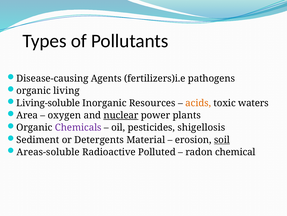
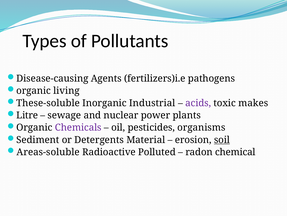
Living-soluble: Living-soluble -> These-soluble
Resources: Resources -> Industrial
acids colour: orange -> purple
waters: waters -> makes
Area: Area -> Litre
oxygen: oxygen -> sewage
nuclear underline: present -> none
shigellosis: shigellosis -> organisms
